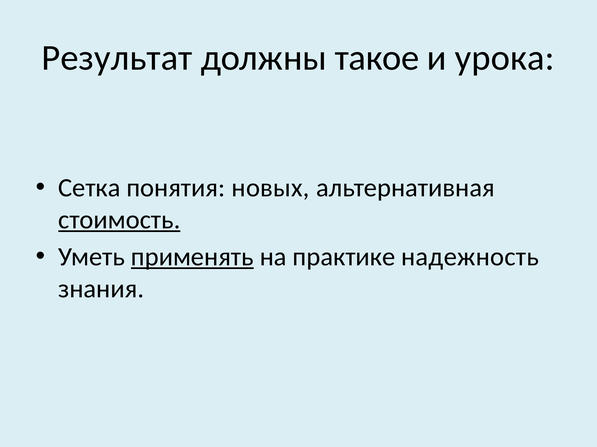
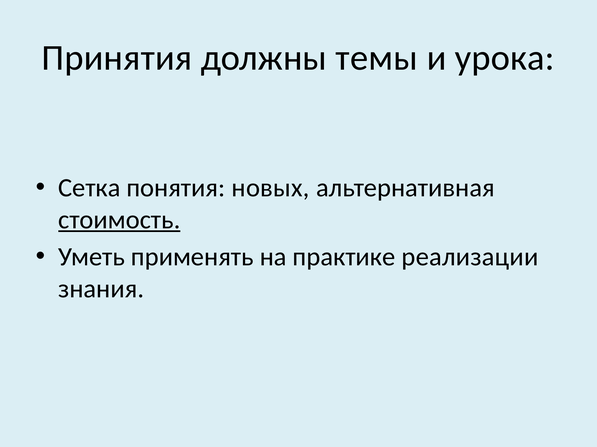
Результат: Результат -> Принятия
такое: такое -> темы
применять underline: present -> none
надежность: надежность -> реализации
